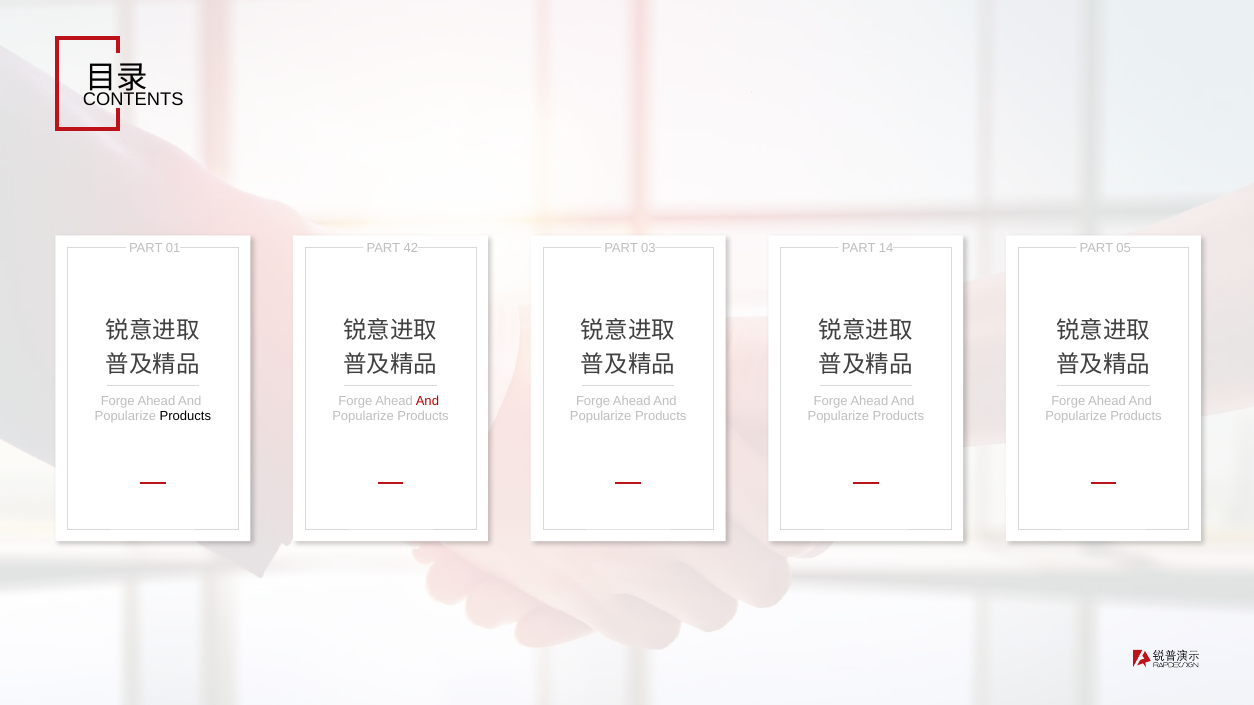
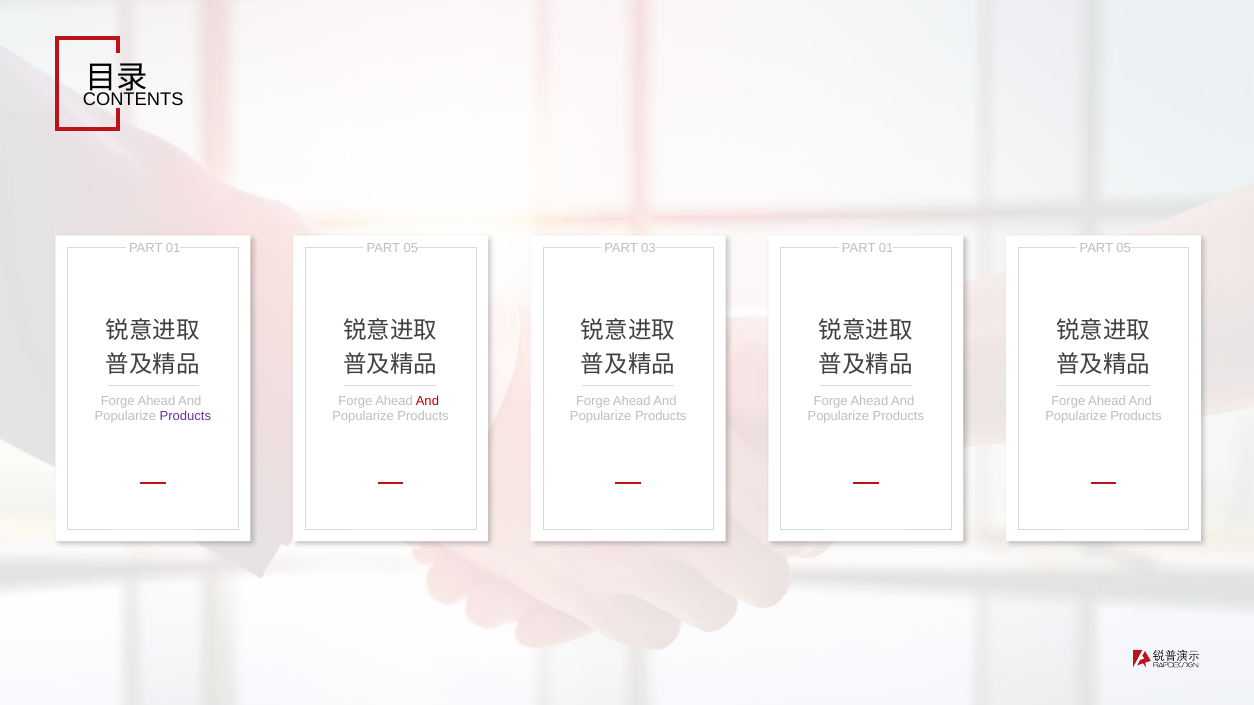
42 at (411, 248): 42 -> 05
14 at (886, 248): 14 -> 01
Products at (185, 417) colour: black -> purple
